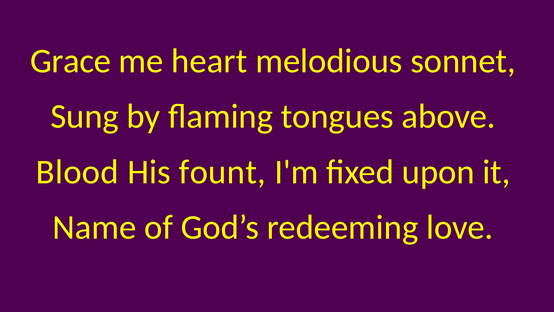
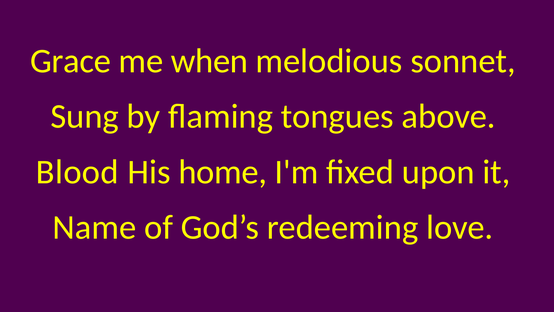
heart: heart -> when
fount: fount -> home
